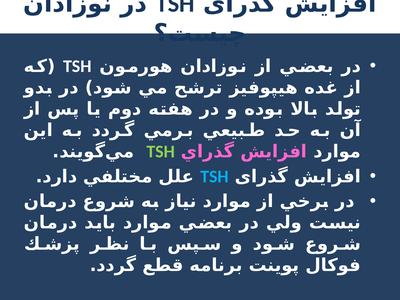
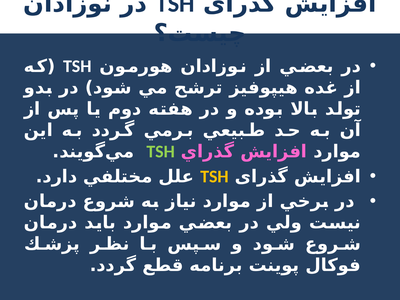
TSH at (214, 177) colour: light blue -> yellow
